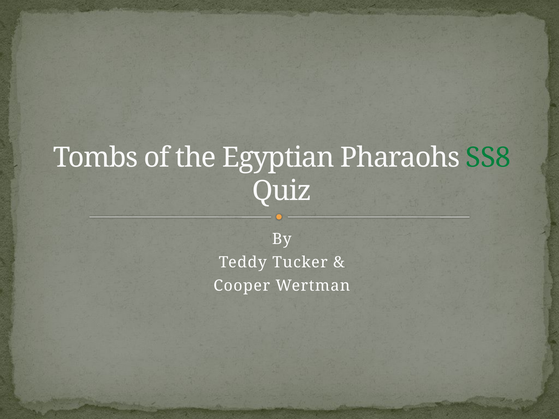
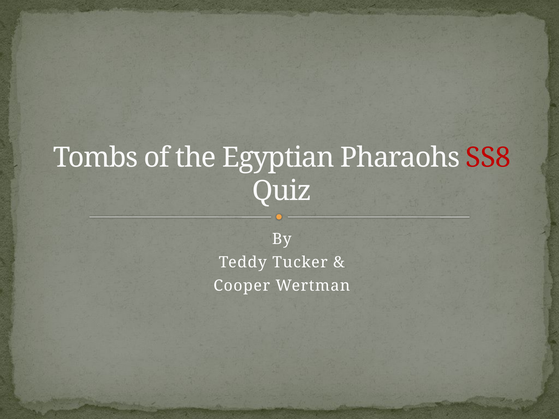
SS8 colour: green -> red
